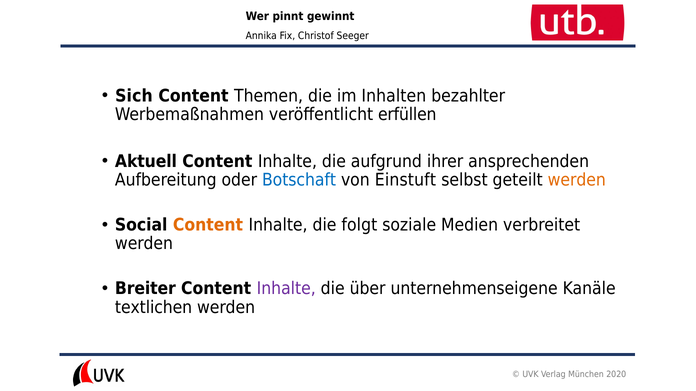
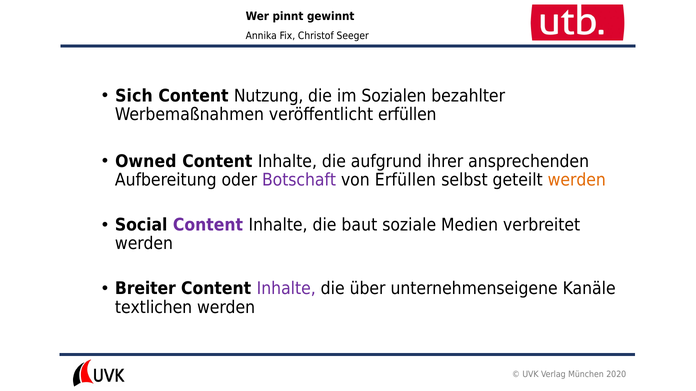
Themen: Themen -> Nutzung
Inhalten: Inhalten -> Sozialen
Aktuell: Aktuell -> Owned
Botschaft colour: blue -> purple
von Einstuft: Einstuft -> Erfüllen
Content at (208, 225) colour: orange -> purple
folgt: folgt -> baut
